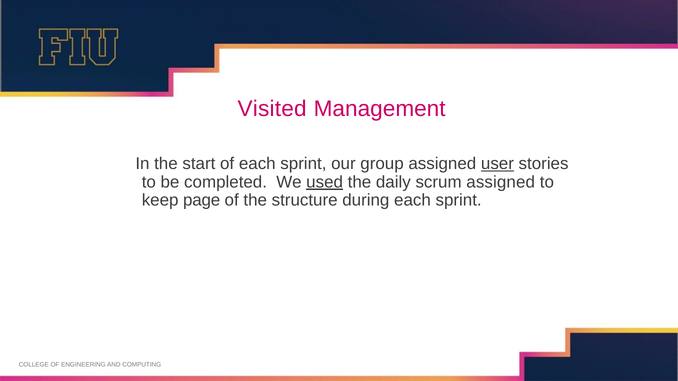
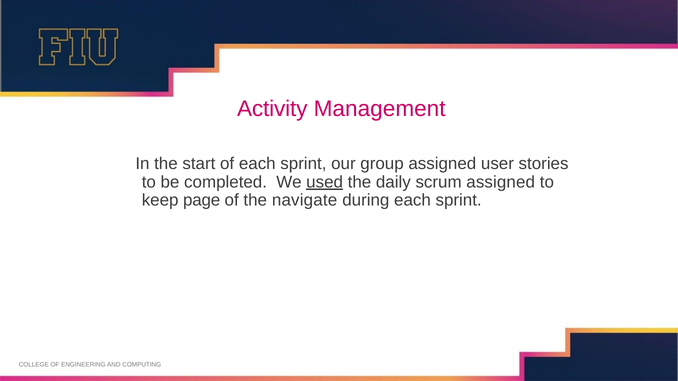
Visited: Visited -> Activity
user underline: present -> none
structure: structure -> navigate
